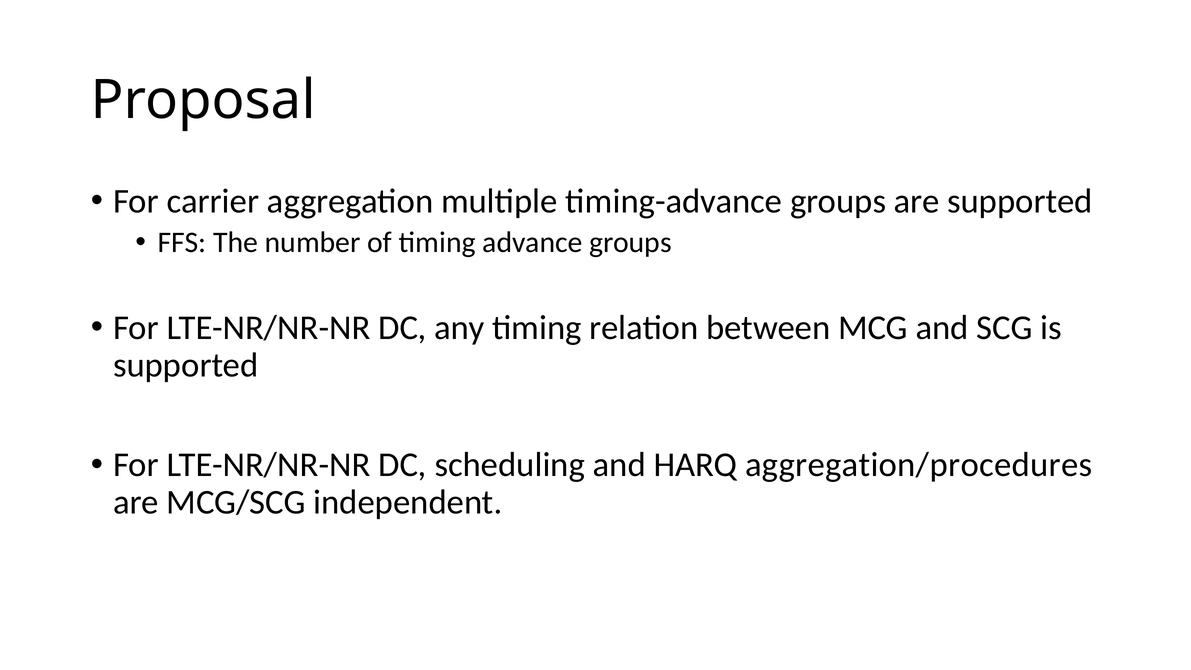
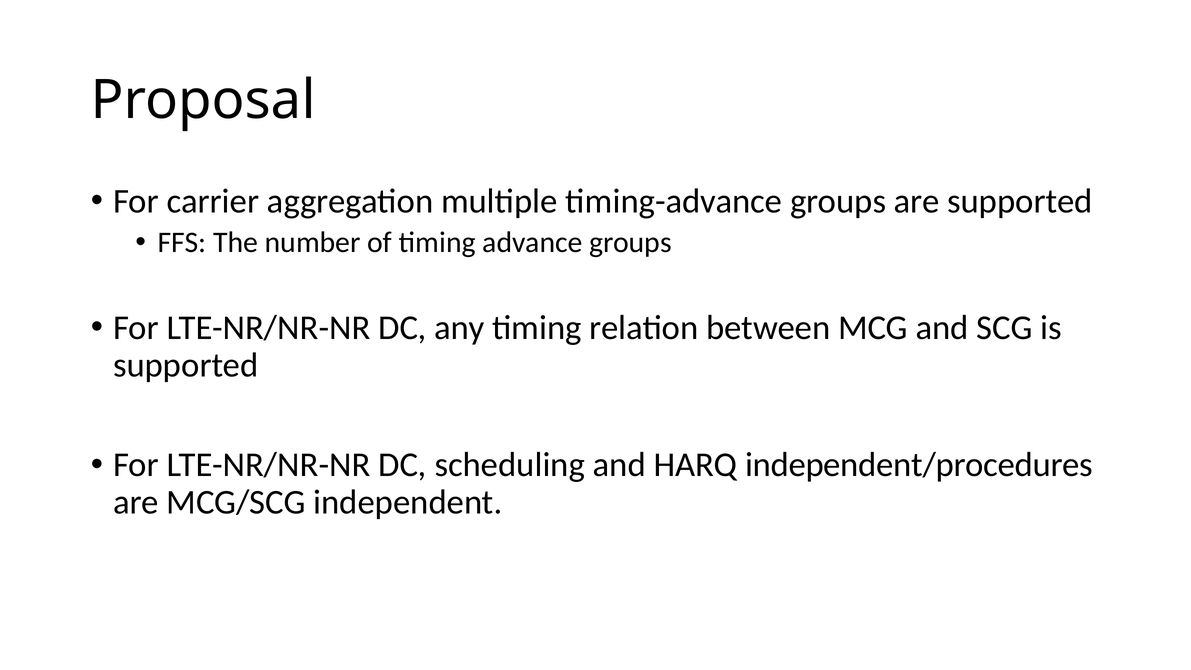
aggregation/procedures: aggregation/procedures -> independent/procedures
